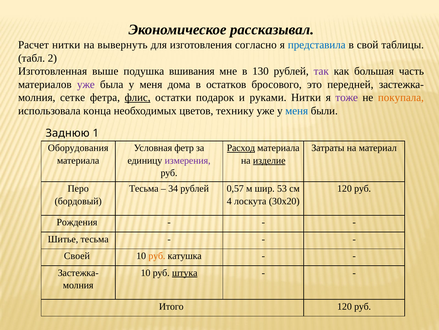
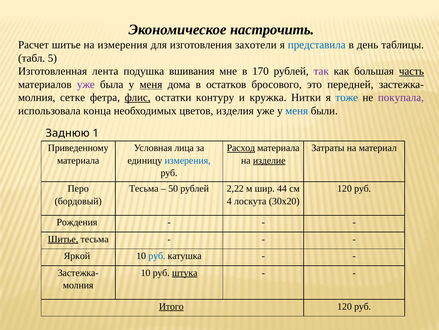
рассказывал: рассказывал -> настрочить
Расчет нитки: нитки -> шитье
на вывернуть: вывернуть -> измерения
согласно: согласно -> захотели
свой: свой -> день
2: 2 -> 5
выше: выше -> лента
130: 130 -> 170
часть underline: none -> present
меня at (151, 84) underline: none -> present
подарок: подарок -> контуру
руками: руками -> кружка
тоже colour: purple -> blue
покупала colour: orange -> purple
технику: технику -> изделия
Оборудования: Оборудования -> Приведенному
фетр: фетр -> лица
измерения at (188, 160) colour: purple -> blue
34: 34 -> 50
0,57: 0,57 -> 2,22
53: 53 -> 44
Шитье at (63, 239) underline: none -> present
Своей: Своей -> Яркой
руб at (157, 255) colour: orange -> blue
Итого underline: none -> present
